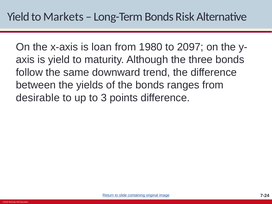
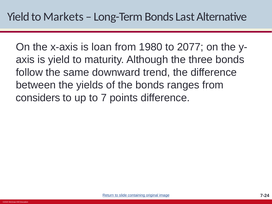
Risk: Risk -> Last
2097: 2097 -> 2077
desirable: desirable -> considers
3: 3 -> 7
